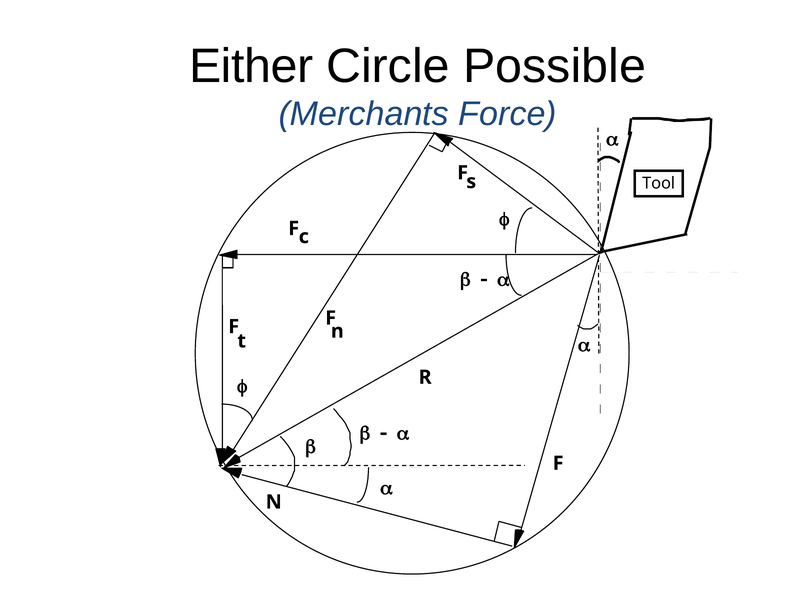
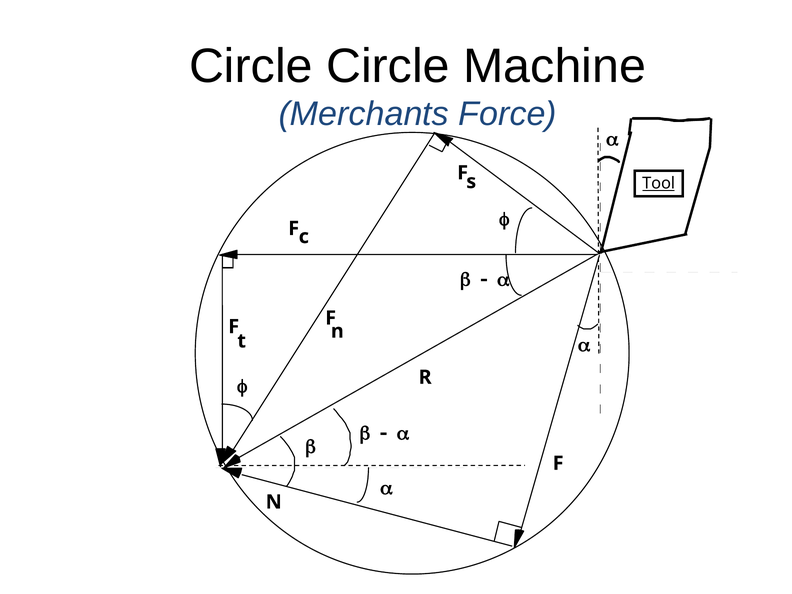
Either at (251, 66): Either -> Circle
Possible: Possible -> Machine
Tool underline: none -> present
